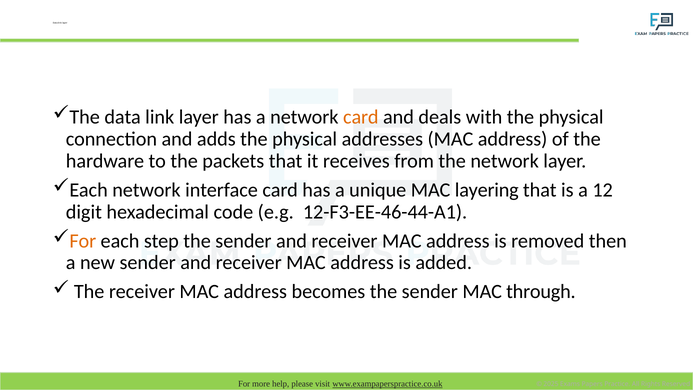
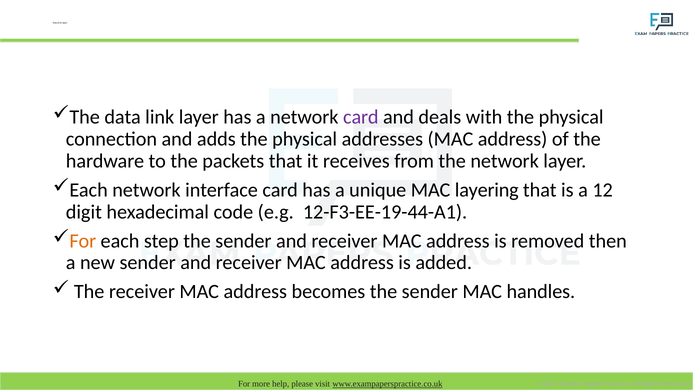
card at (361, 117) colour: orange -> purple
12-F3-EE-46-44-A1: 12-F3-EE-46-44-A1 -> 12-F3-EE-19-44-A1
through: through -> handles
